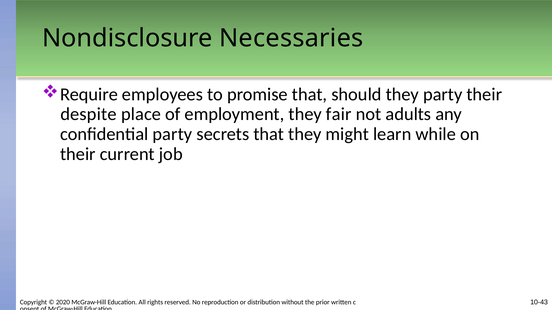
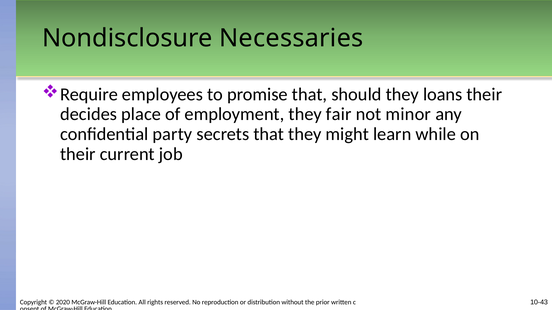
they party: party -> loans
despite: despite -> decides
adults: adults -> minor
